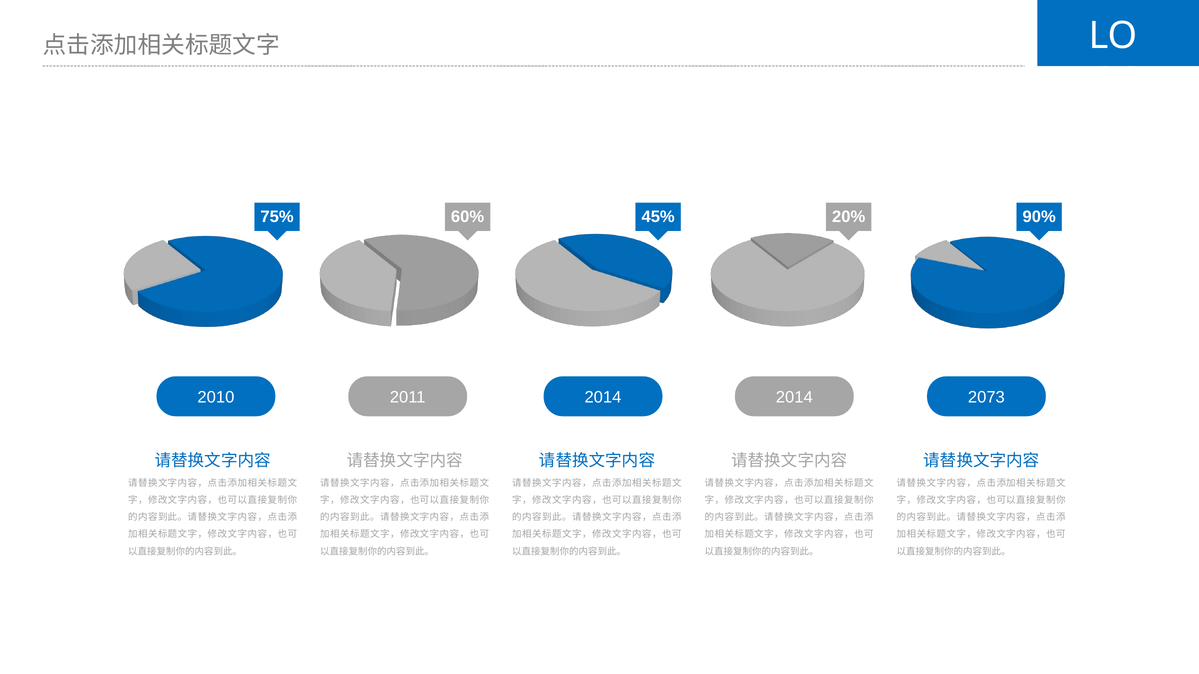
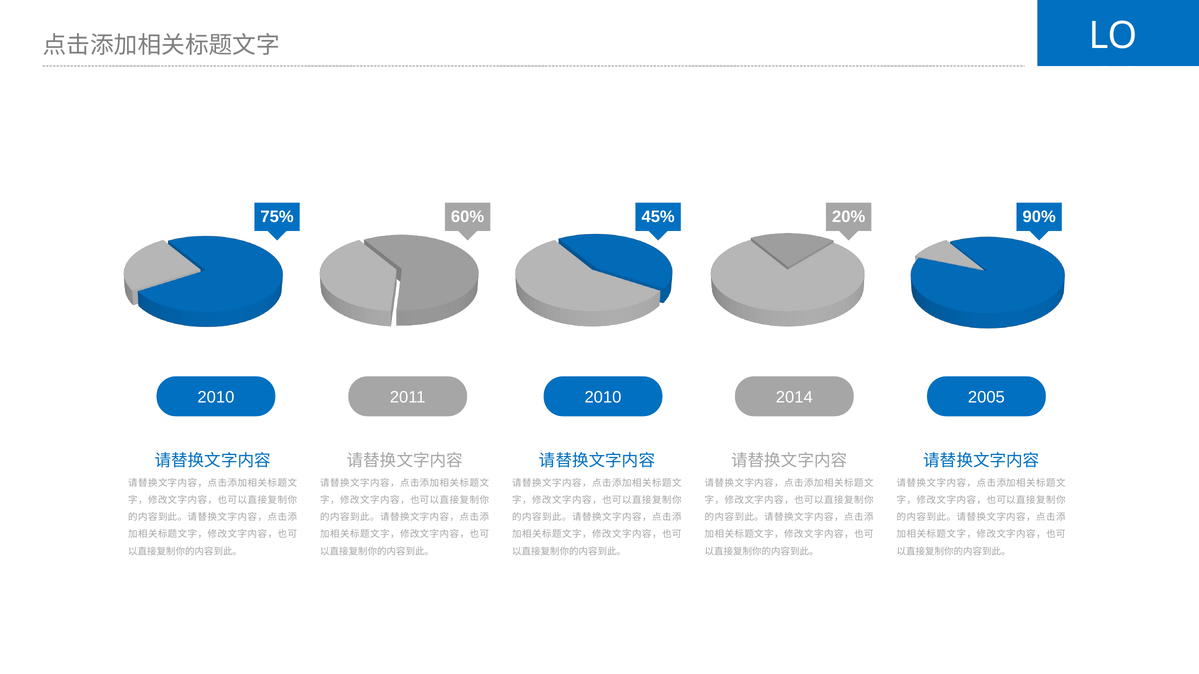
2011 2014: 2014 -> 2010
2073: 2073 -> 2005
